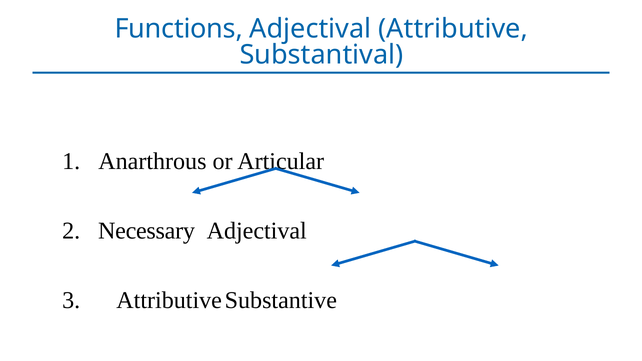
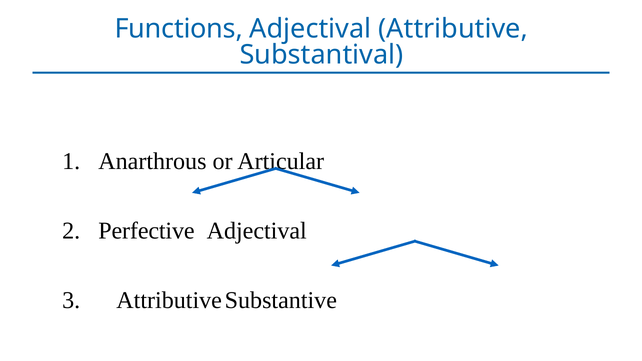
Necessary: Necessary -> Perfective
